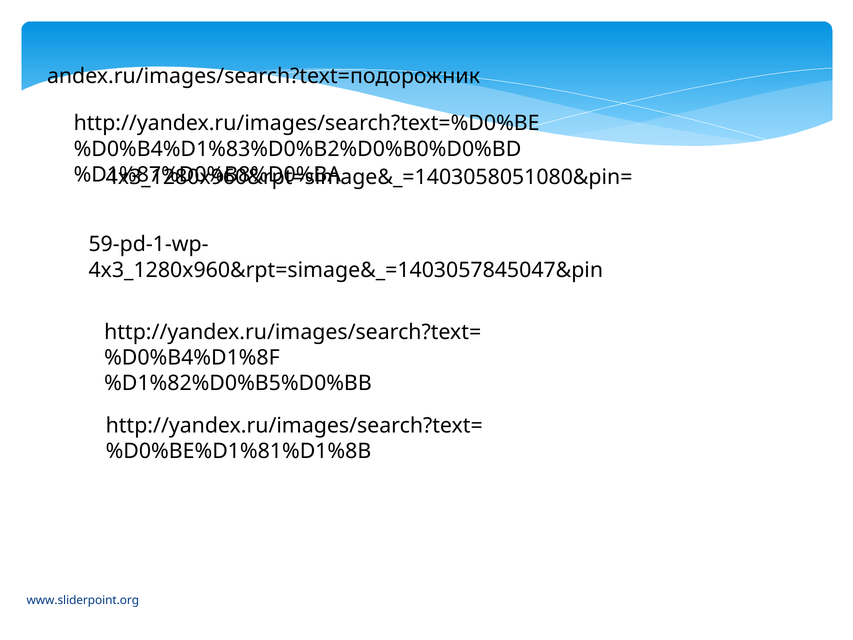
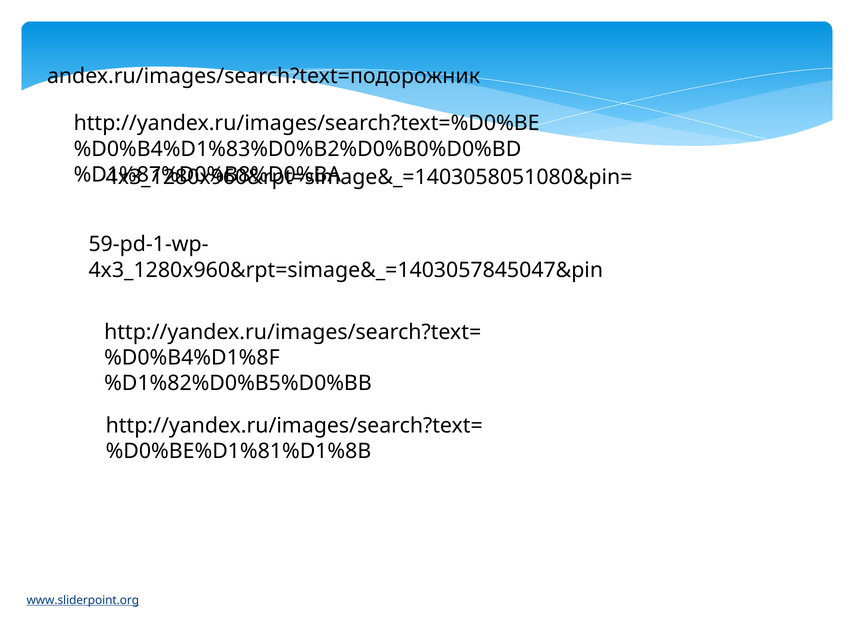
www.sliderpoint.org underline: none -> present
